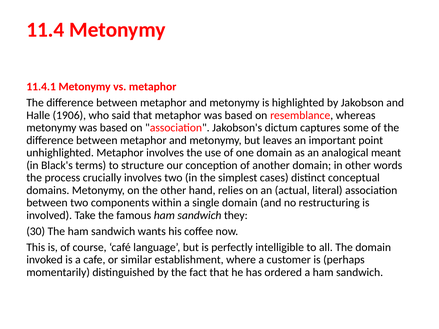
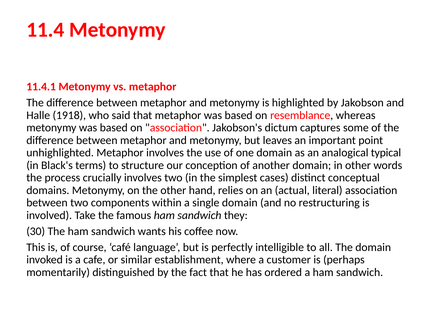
1906: 1906 -> 1918
meant: meant -> typical
